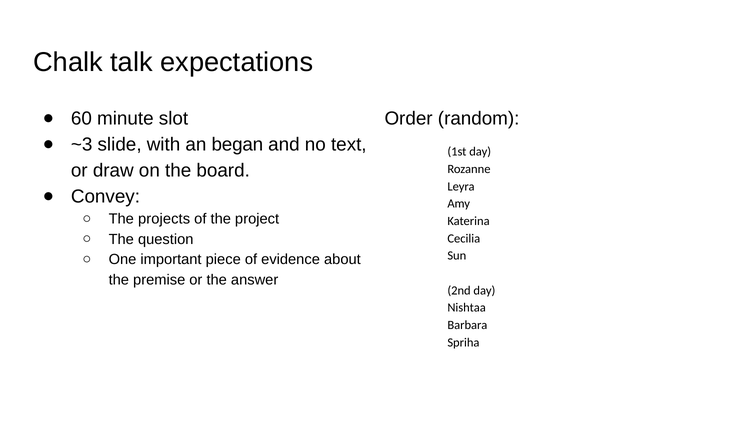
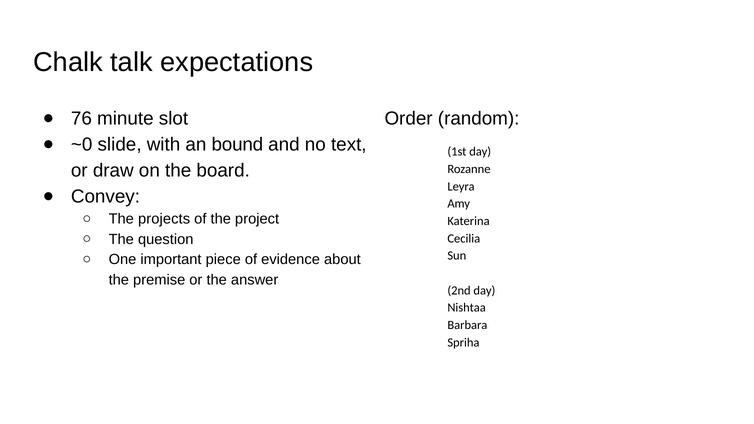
60: 60 -> 76
~3: ~3 -> ~0
began: began -> bound
